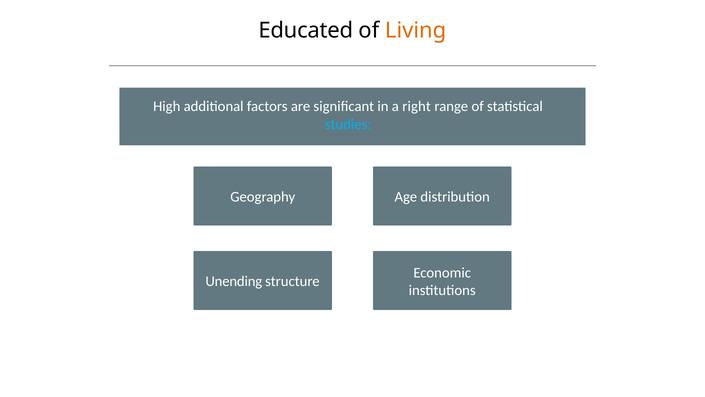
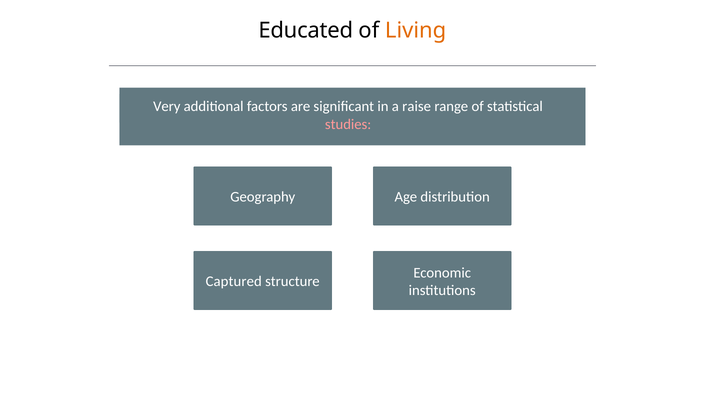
High: High -> Very
right: right -> raise
studies colour: light blue -> pink
Unending: Unending -> Captured
